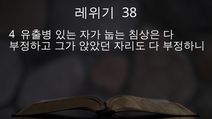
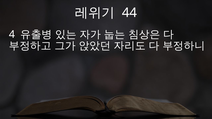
38: 38 -> 44
